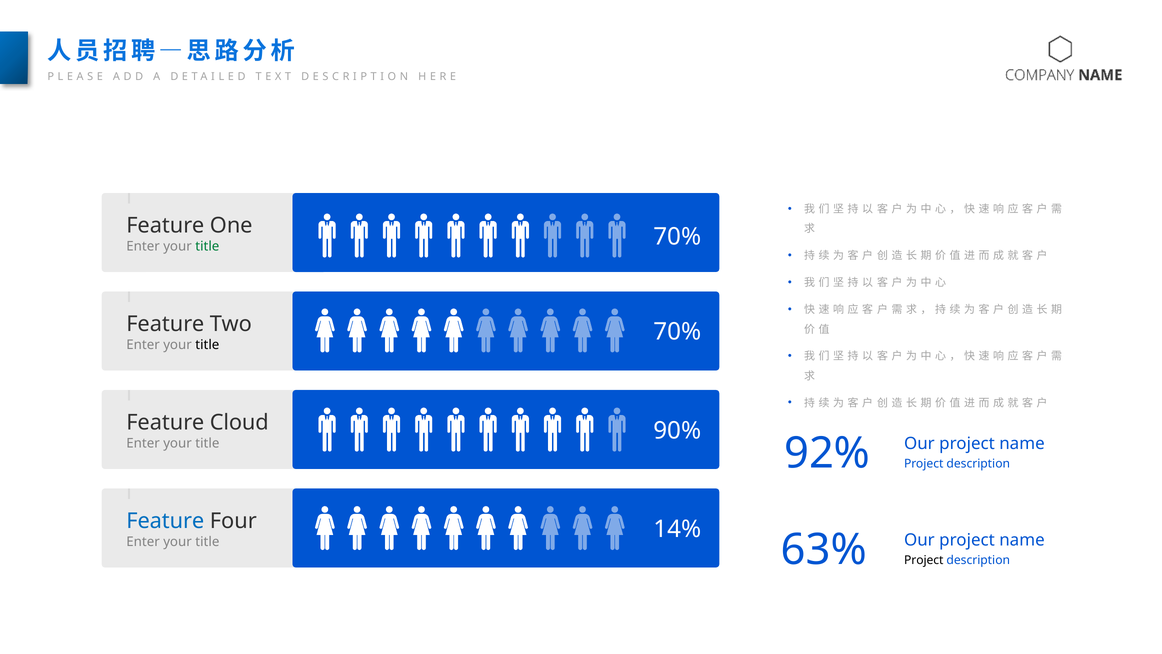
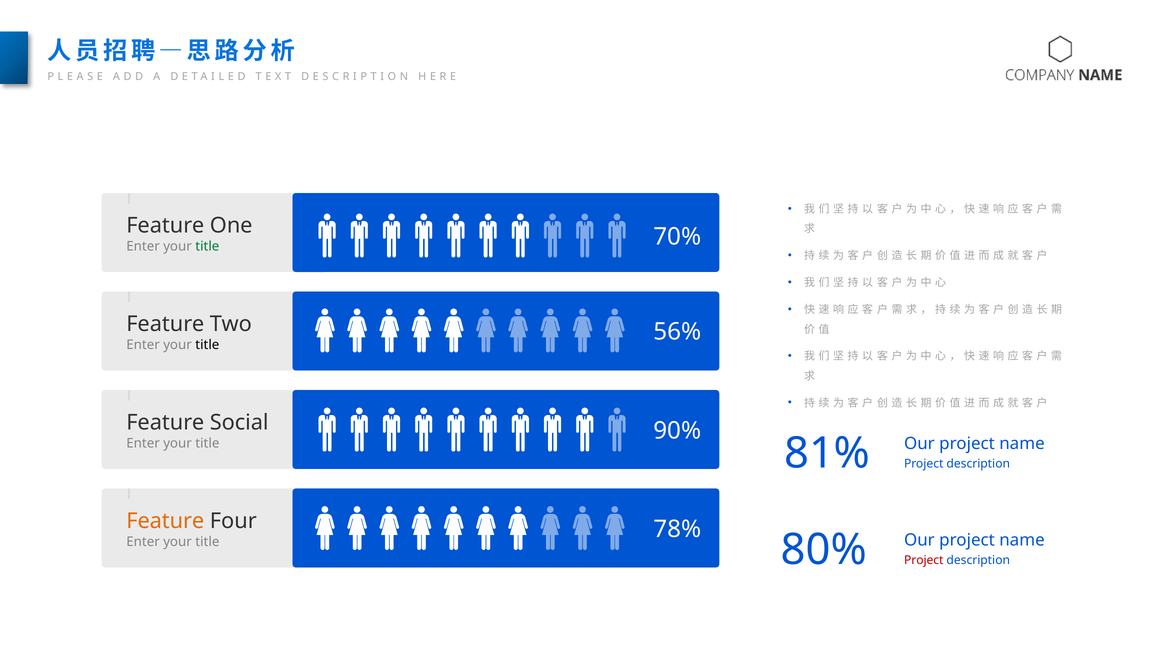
70% at (677, 332): 70% -> 56%
Cloud: Cloud -> Social
92%: 92% -> 81%
Feature at (165, 521) colour: blue -> orange
14%: 14% -> 78%
63%: 63% -> 80%
Project at (924, 560) colour: black -> red
